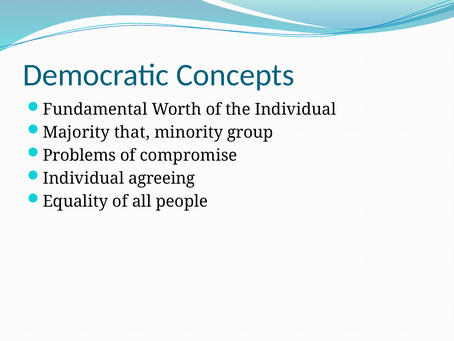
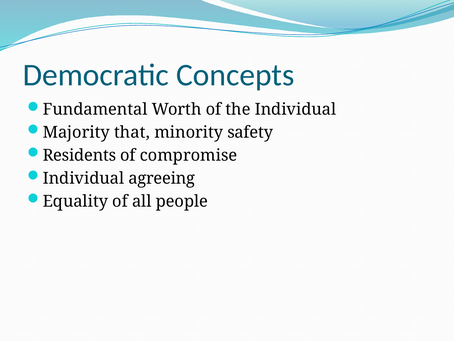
group: group -> safety
Problems: Problems -> Residents
